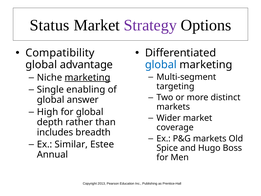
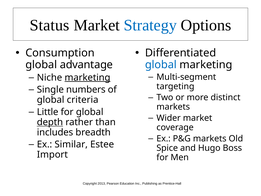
Strategy colour: purple -> blue
Compatibility: Compatibility -> Consumption
enabling: enabling -> numbers
answer: answer -> criteria
High: High -> Little
depth underline: none -> present
Annual: Annual -> Import
